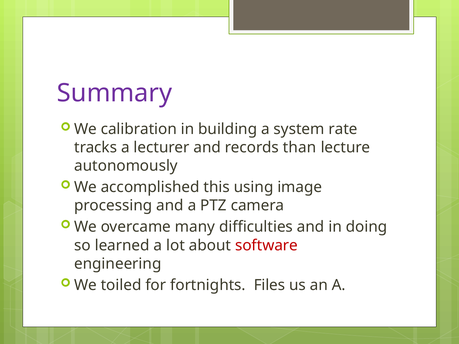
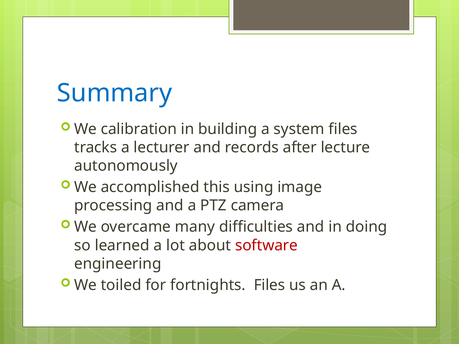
Summary colour: purple -> blue
system rate: rate -> files
than: than -> after
